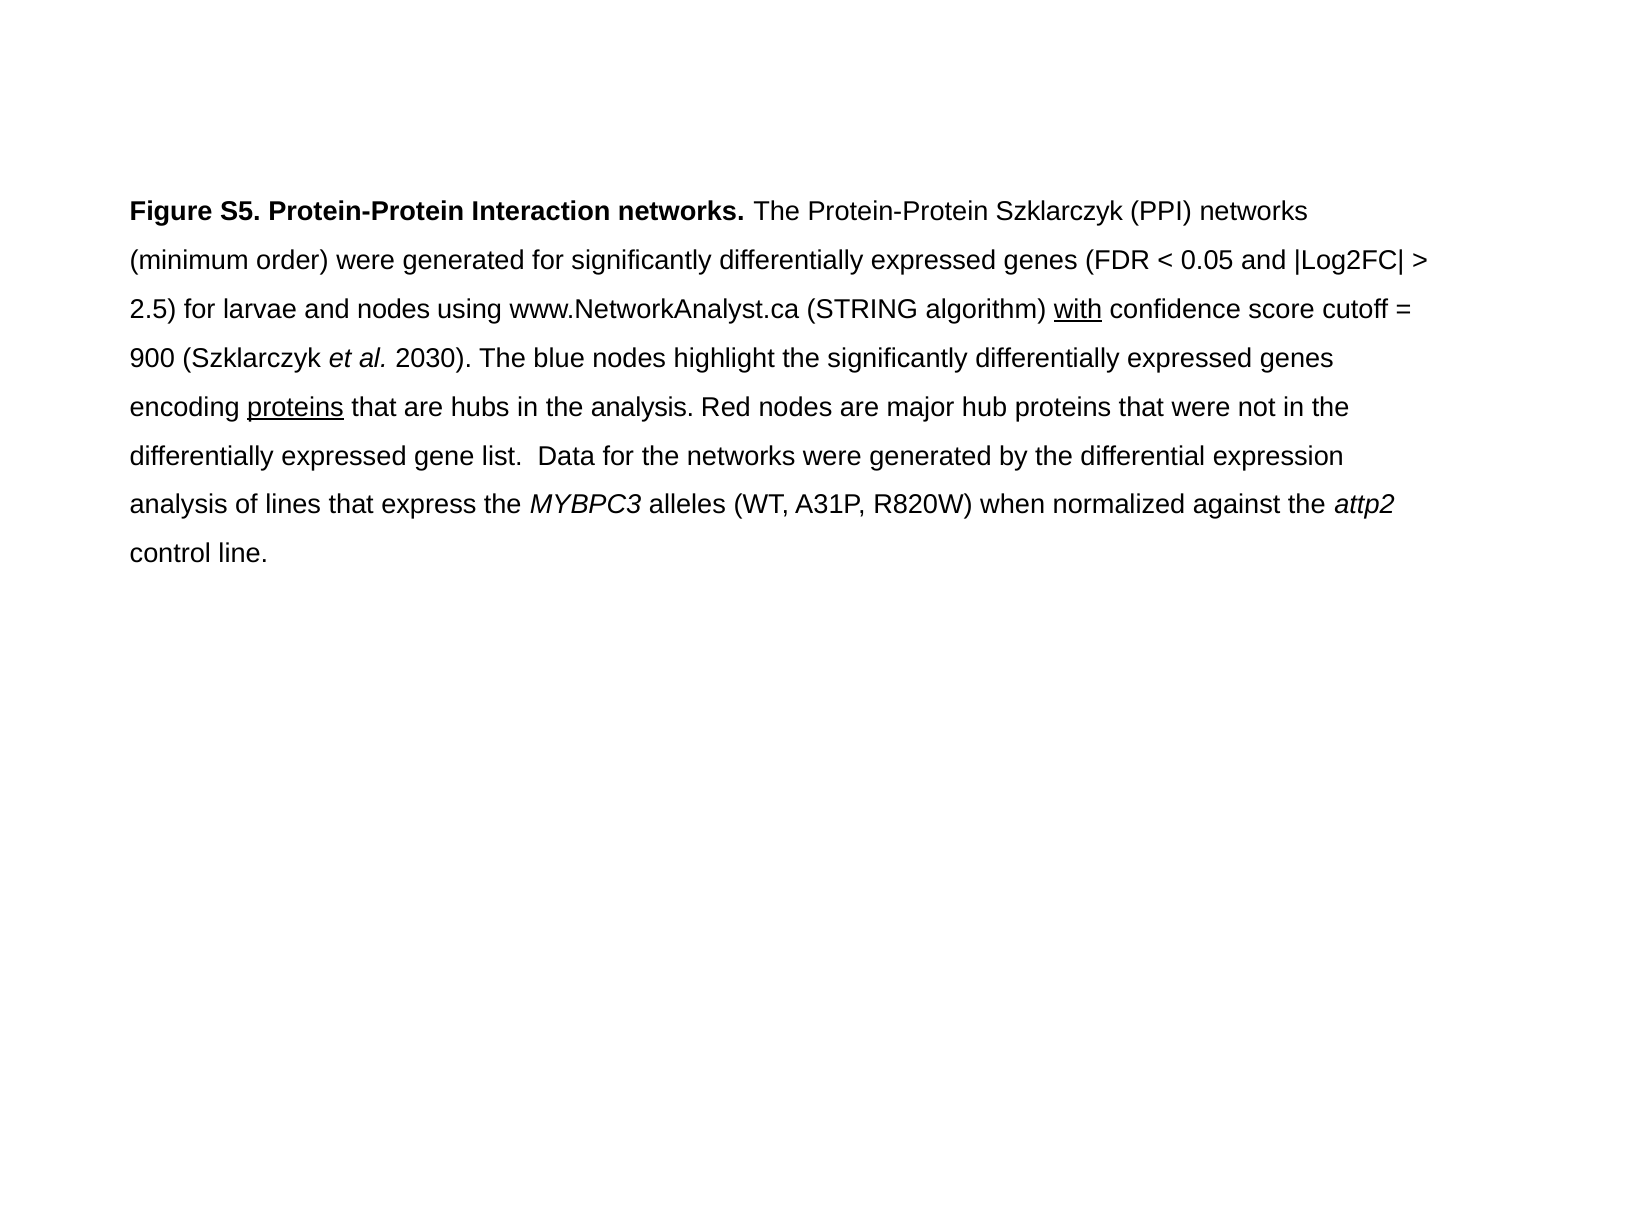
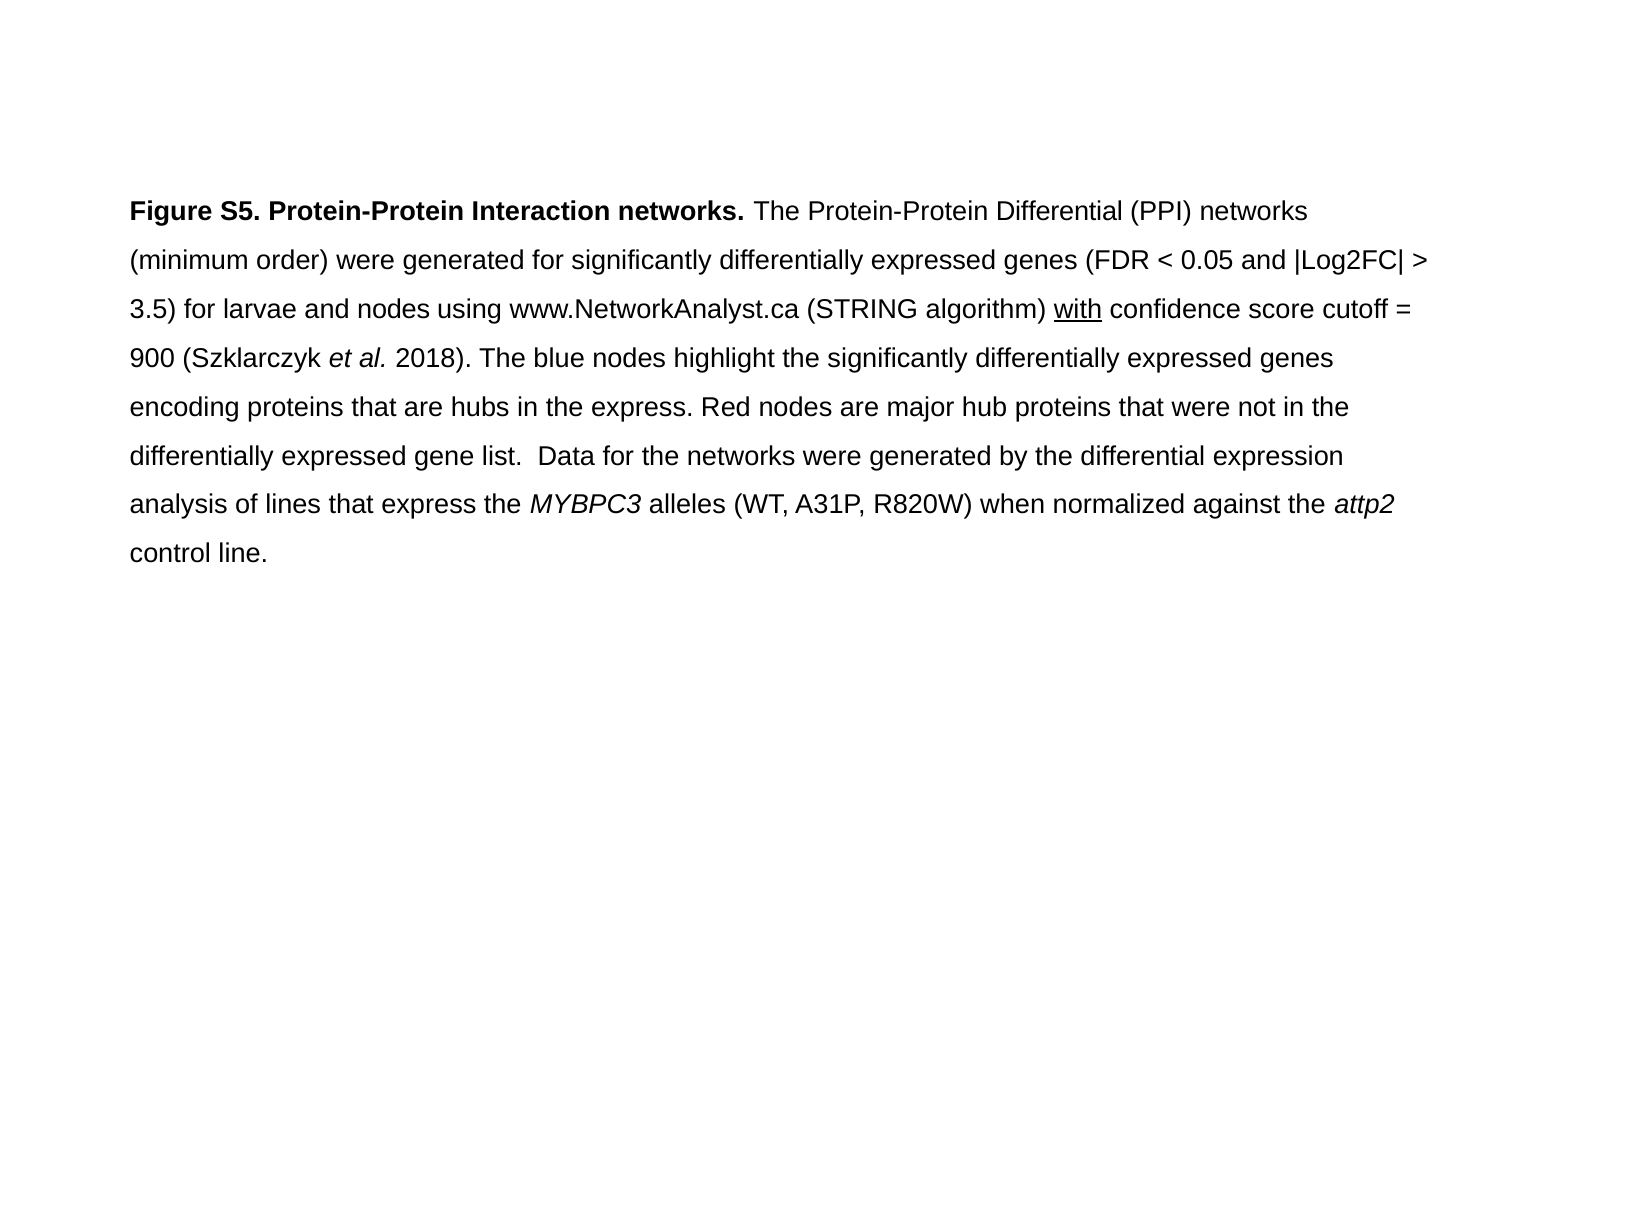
Protein-Protein Szklarczyk: Szklarczyk -> Differential
2.5: 2.5 -> 3.5
2030: 2030 -> 2018
proteins at (295, 407) underline: present -> none
the analysis: analysis -> express
